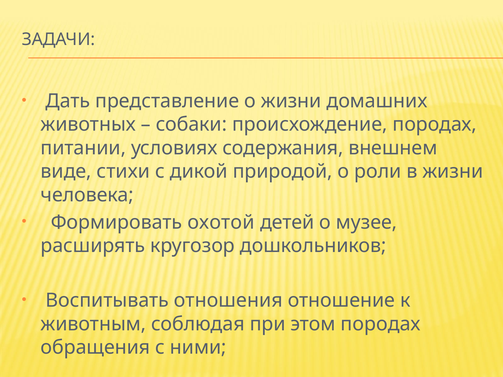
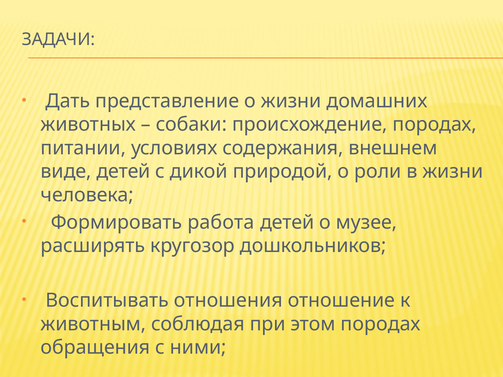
виде стихи: стихи -> детей
охотой: охотой -> работа
